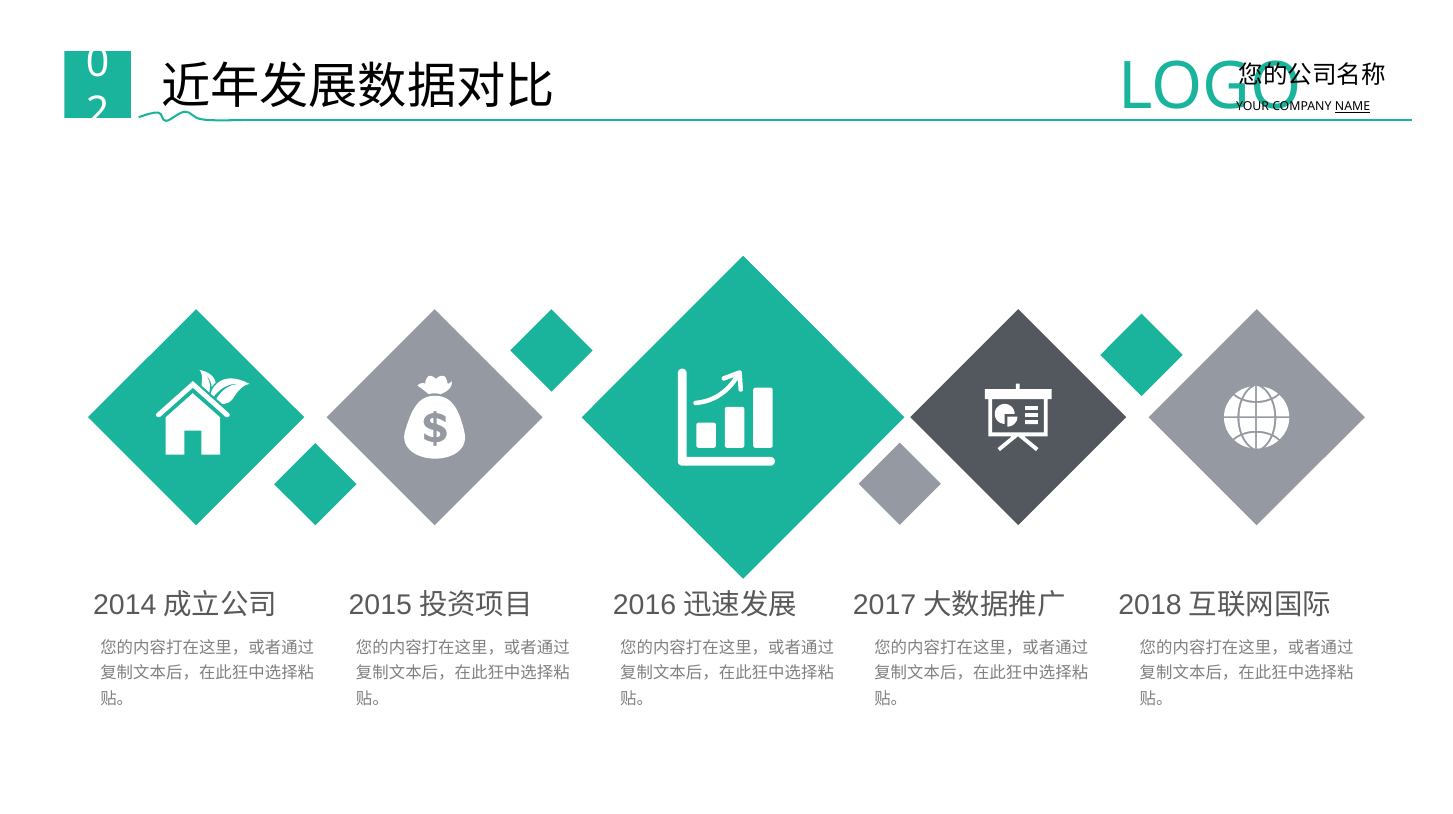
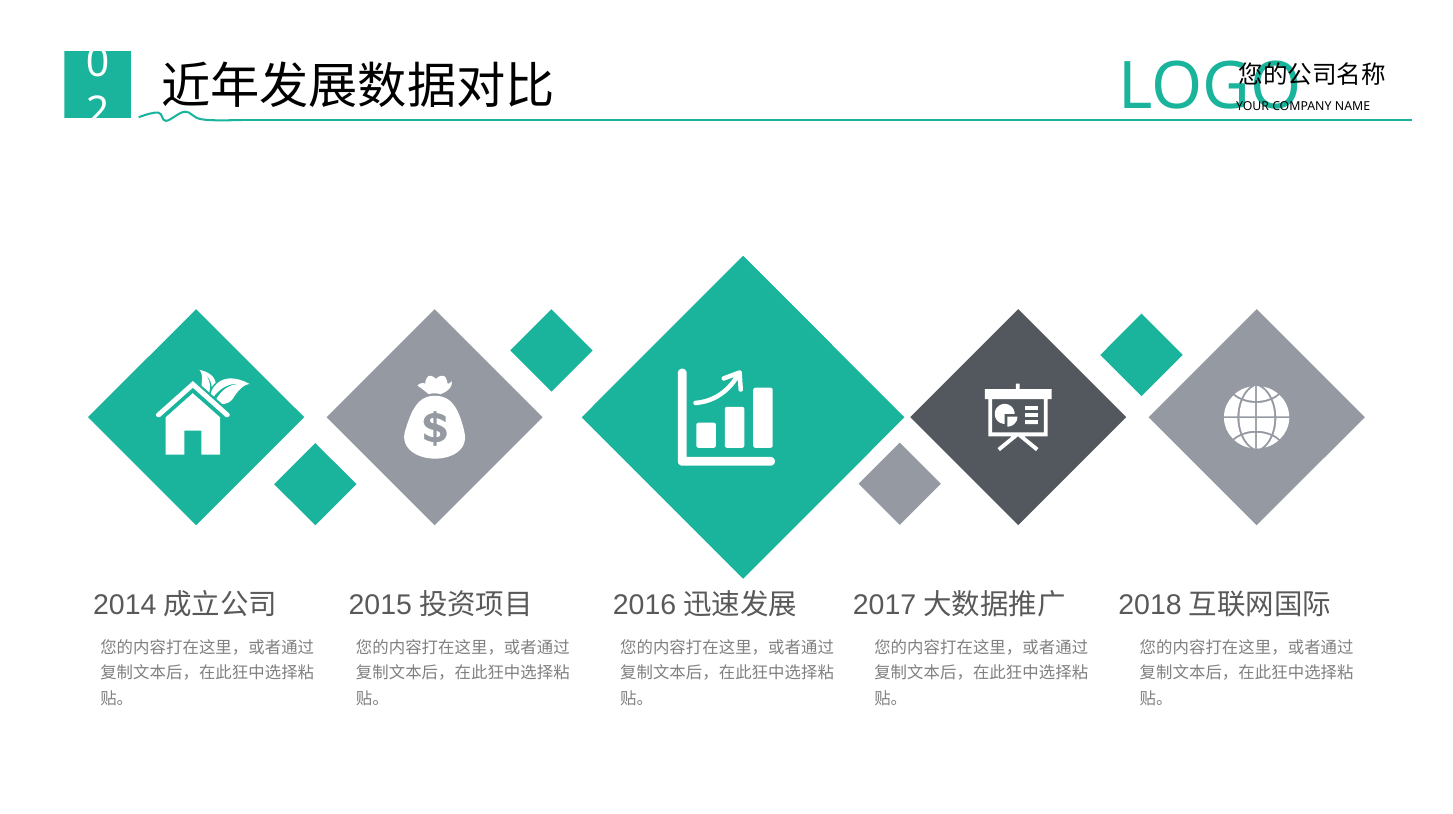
NAME underline: present -> none
